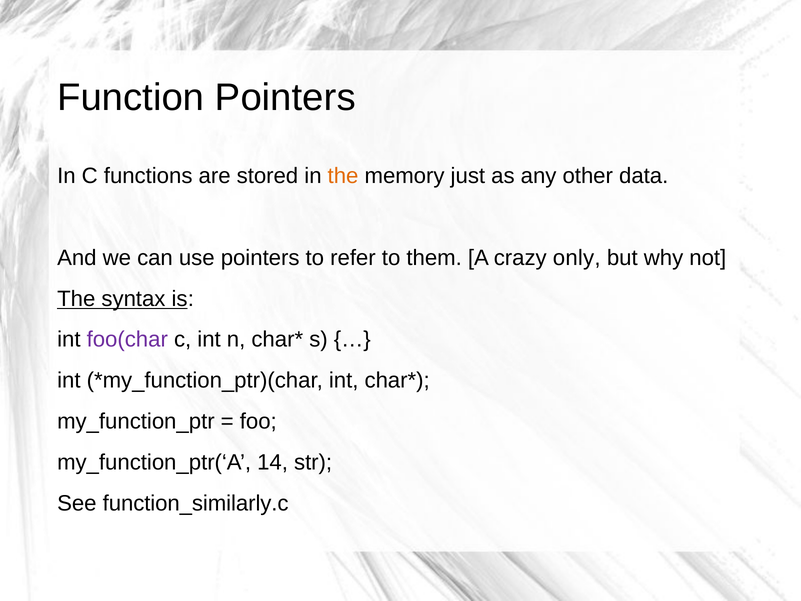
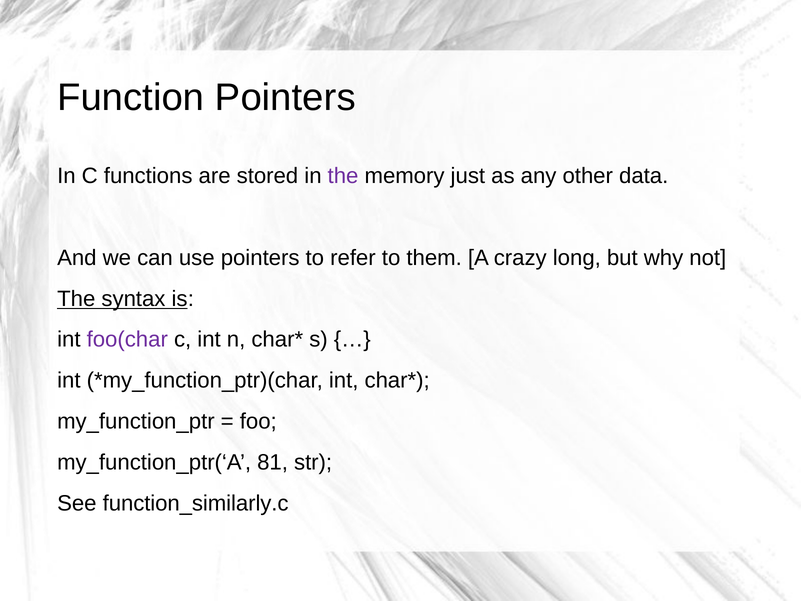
the at (343, 176) colour: orange -> purple
only: only -> long
14: 14 -> 81
